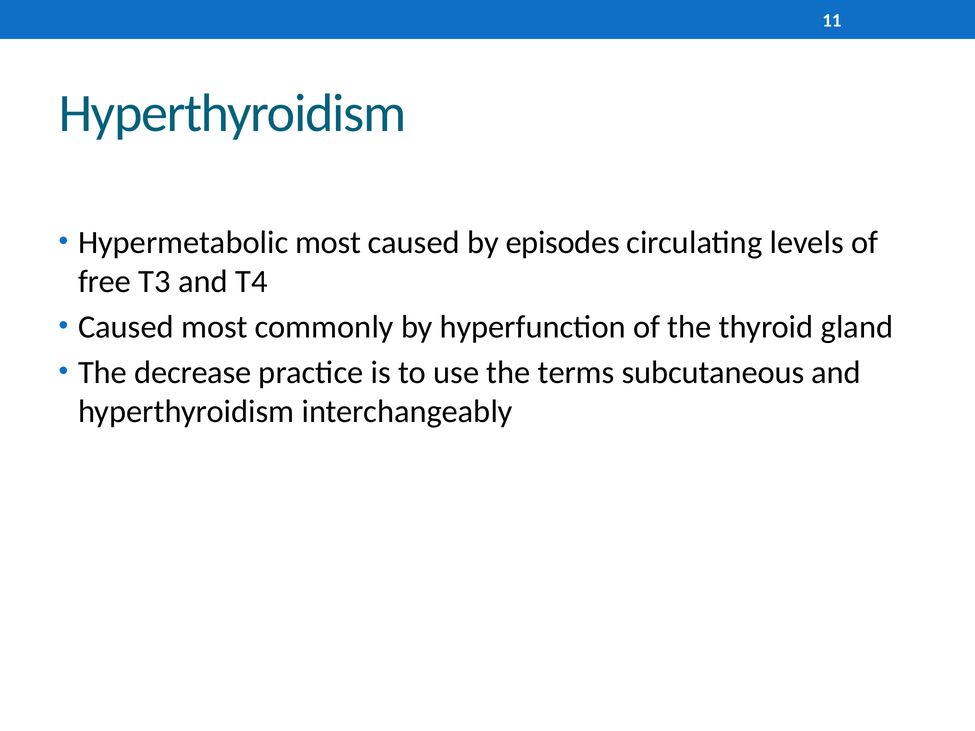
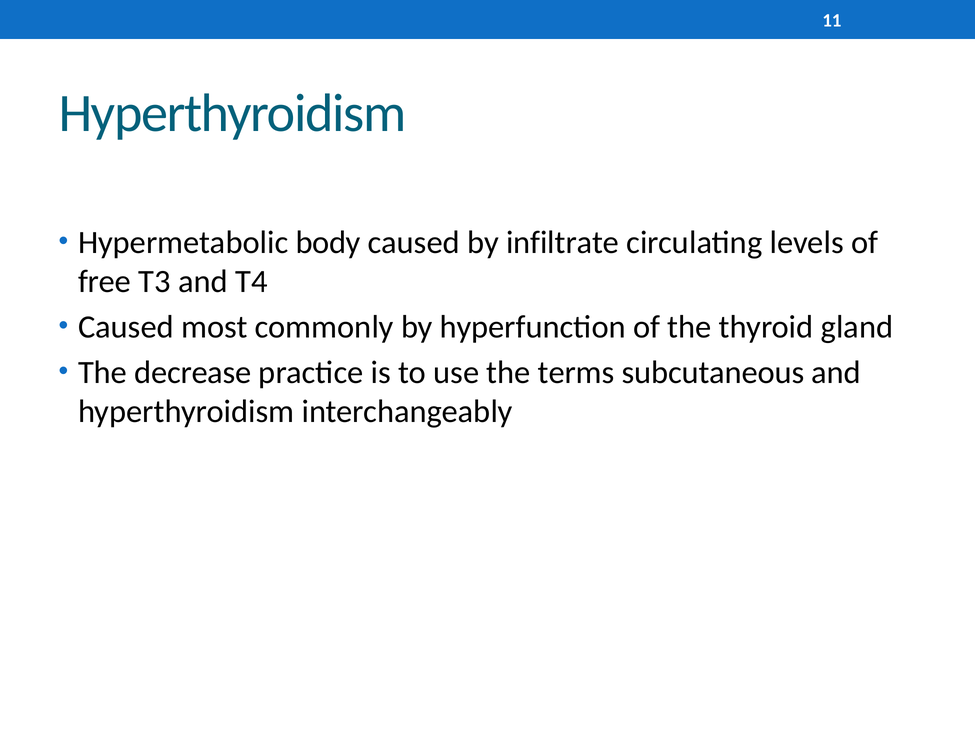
Hypermetabolic most: most -> body
episodes: episodes -> infiltrate
